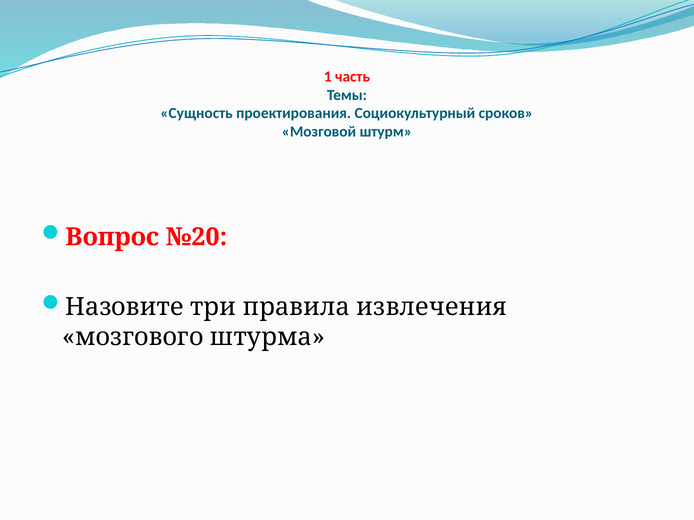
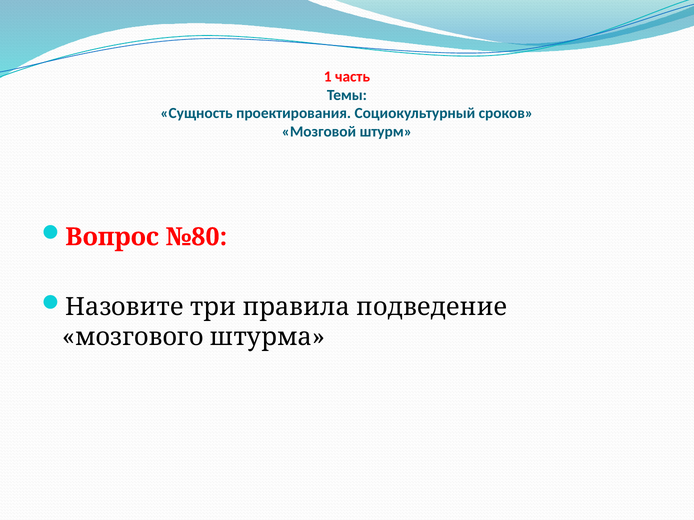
№20: №20 -> №80
извлечения: извлечения -> подведение
